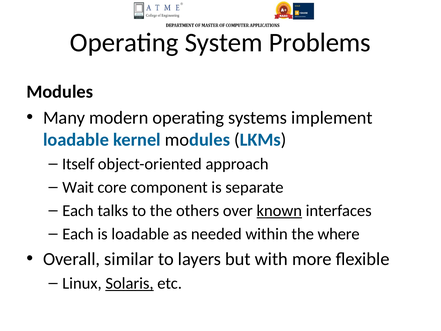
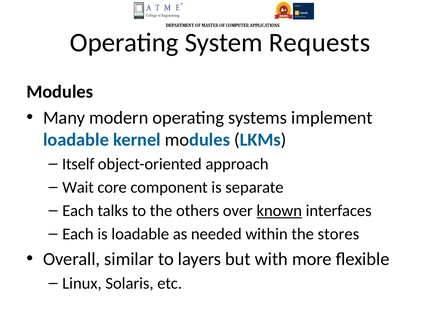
Problems: Problems -> Requests
where: where -> stores
Solaris underline: present -> none
